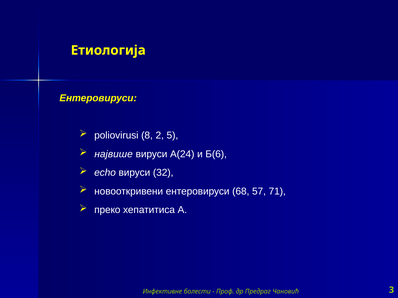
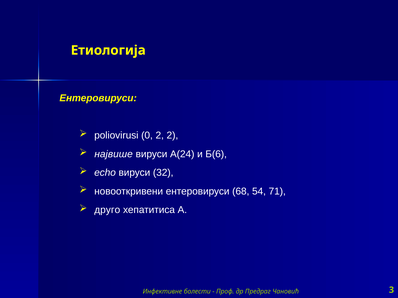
8: 8 -> 0
2 5: 5 -> 2
57: 57 -> 54
преко: преко -> друго
